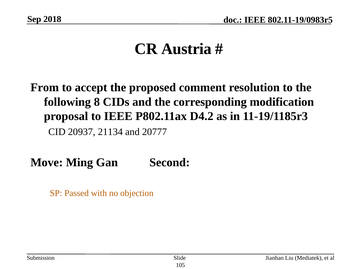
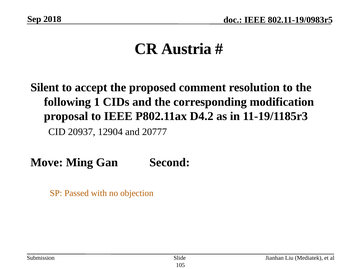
From: From -> Silent
8: 8 -> 1
21134: 21134 -> 12904
